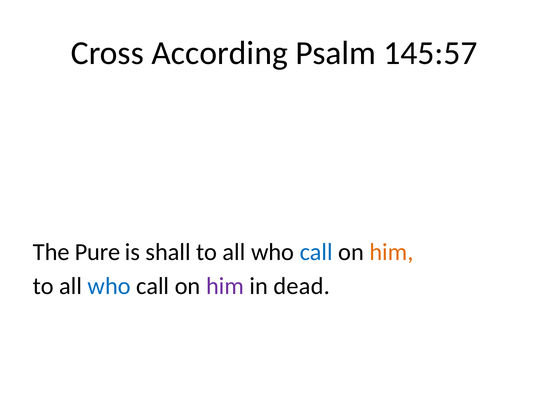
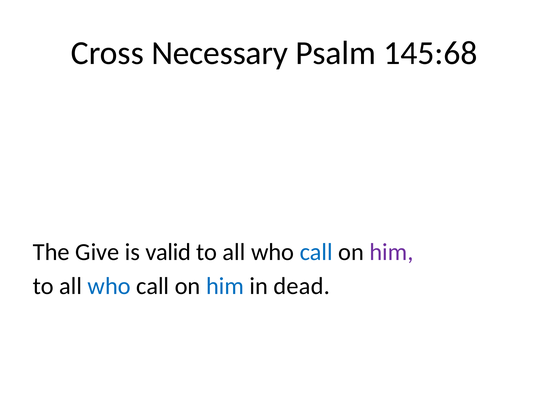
According: According -> Necessary
145:57: 145:57 -> 145:68
Pure: Pure -> Give
shall: shall -> valid
him at (391, 252) colour: orange -> purple
him at (225, 286) colour: purple -> blue
